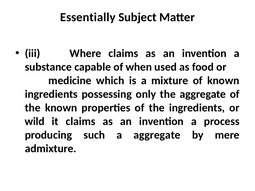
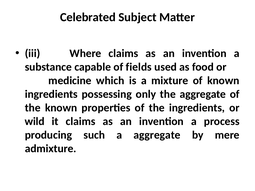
Essentially: Essentially -> Celebrated
when: when -> fields
